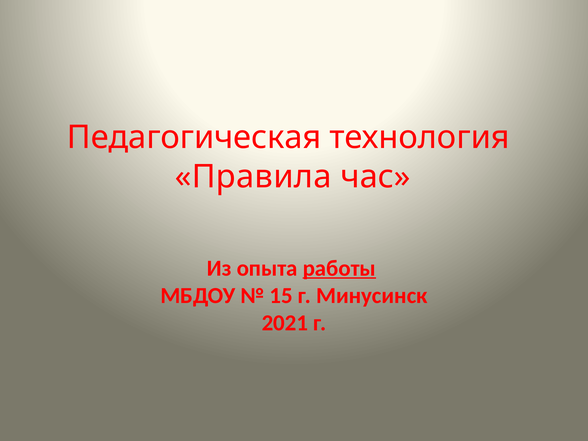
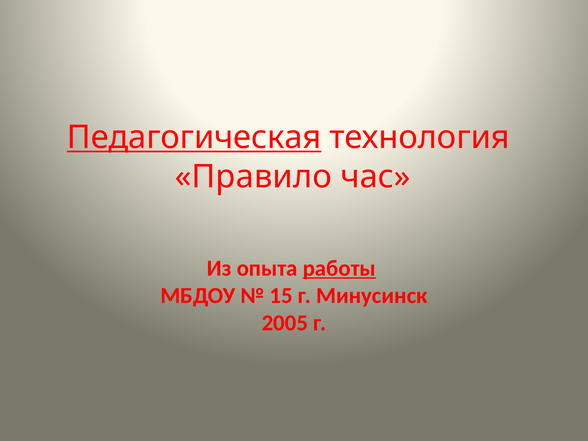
Педагогическая underline: none -> present
Правила: Правила -> Правило
2021: 2021 -> 2005
